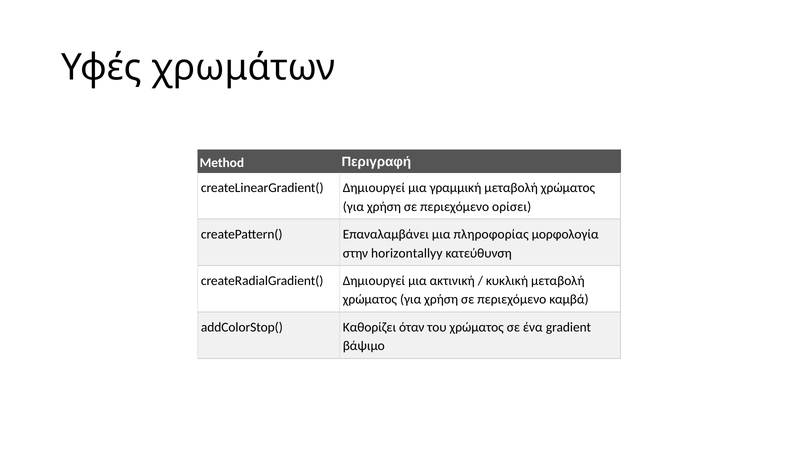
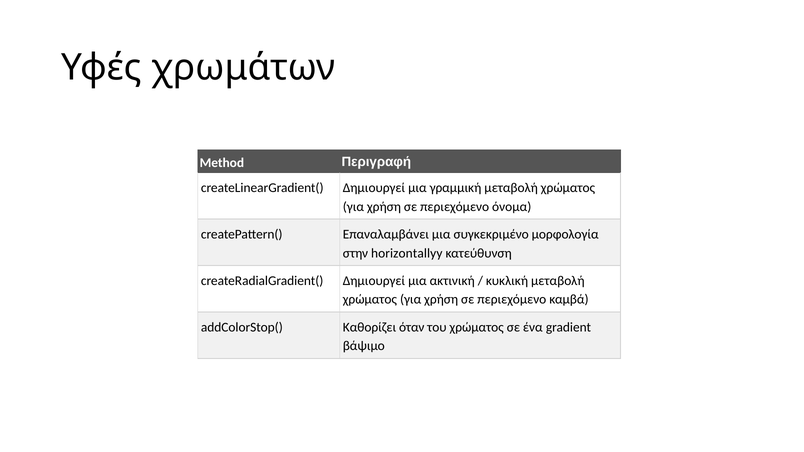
ορίσει: ορίσει -> όνομα
πληροφορίας: πληροφορίας -> συγκεκριμένο
